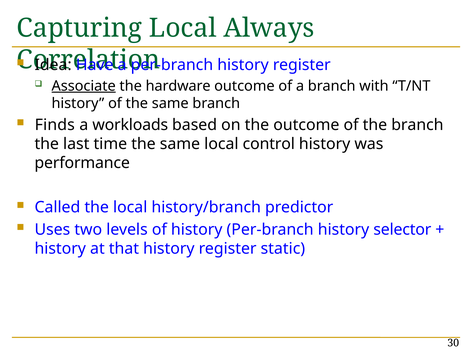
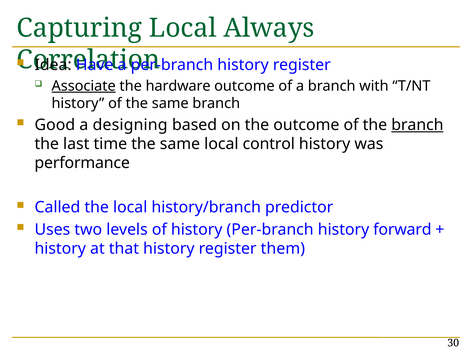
Finds: Finds -> Good
workloads: workloads -> designing
branch at (417, 125) underline: none -> present
selector: selector -> forward
static: static -> them
